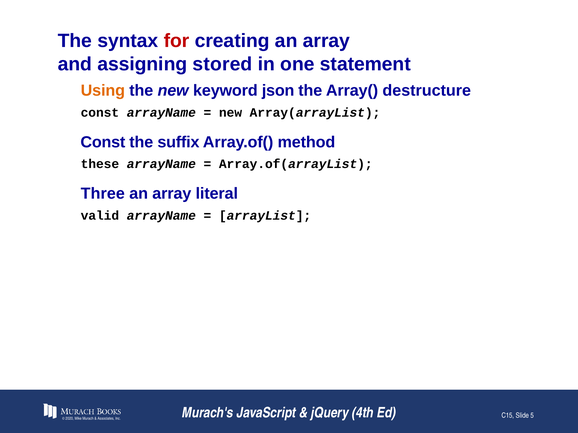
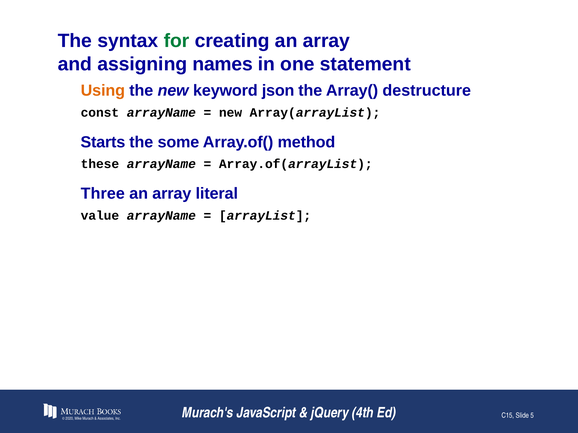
for colour: red -> green
stored: stored -> names
Const at (103, 142): Const -> Starts
suffix: suffix -> some
valid: valid -> value
